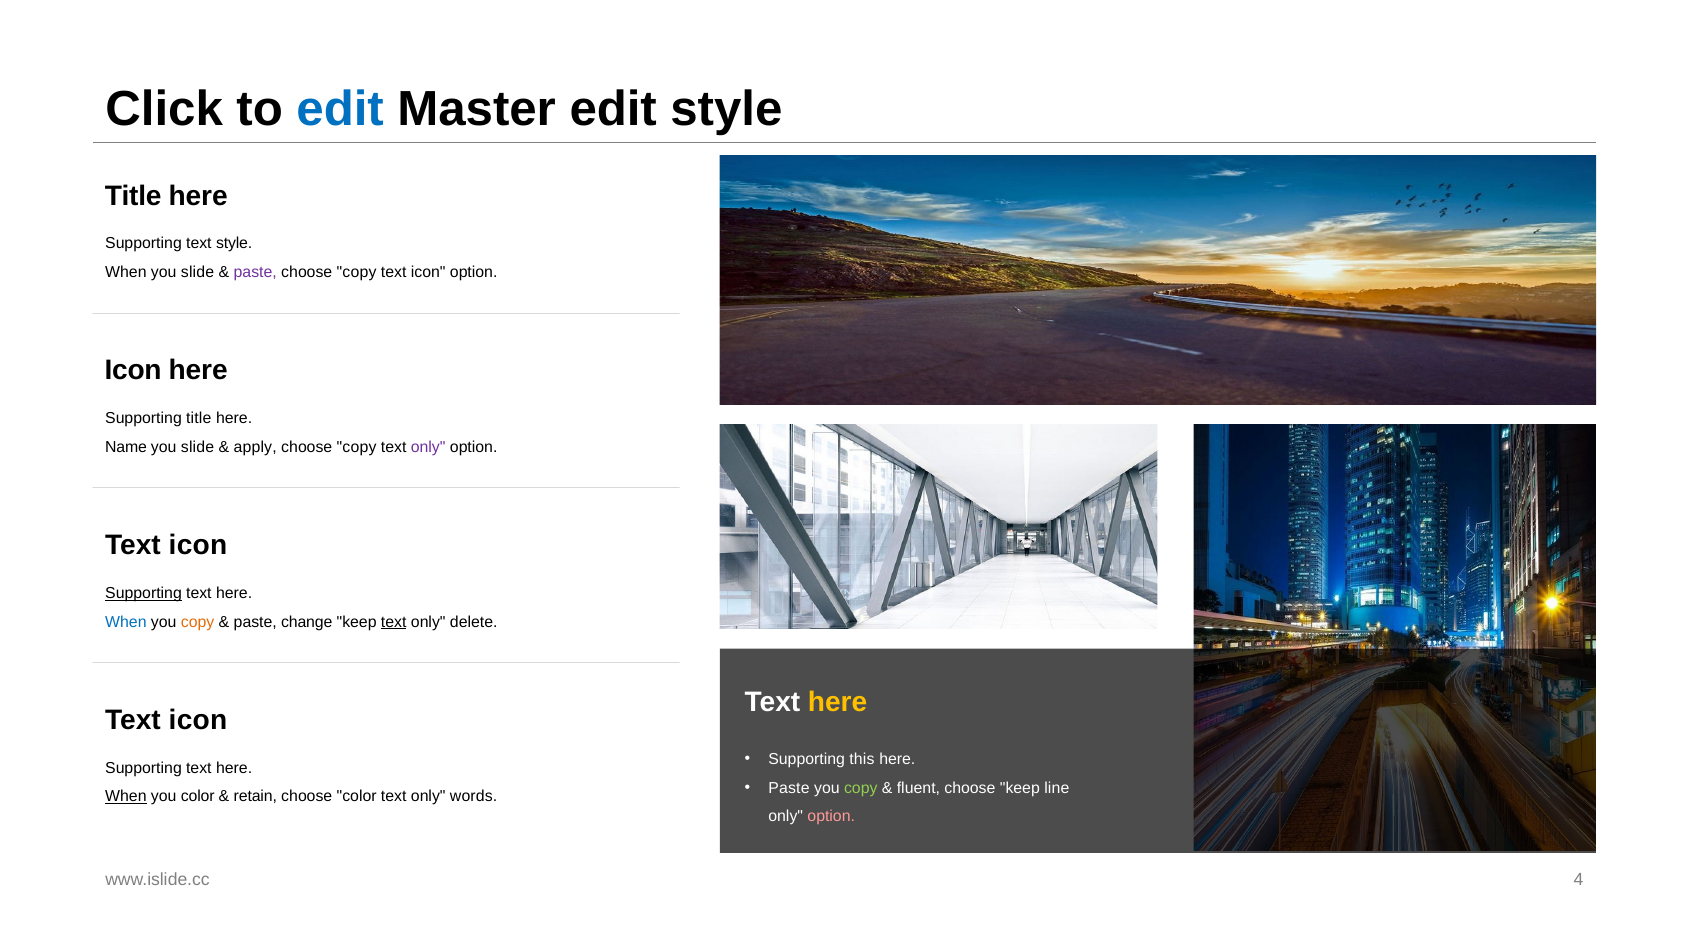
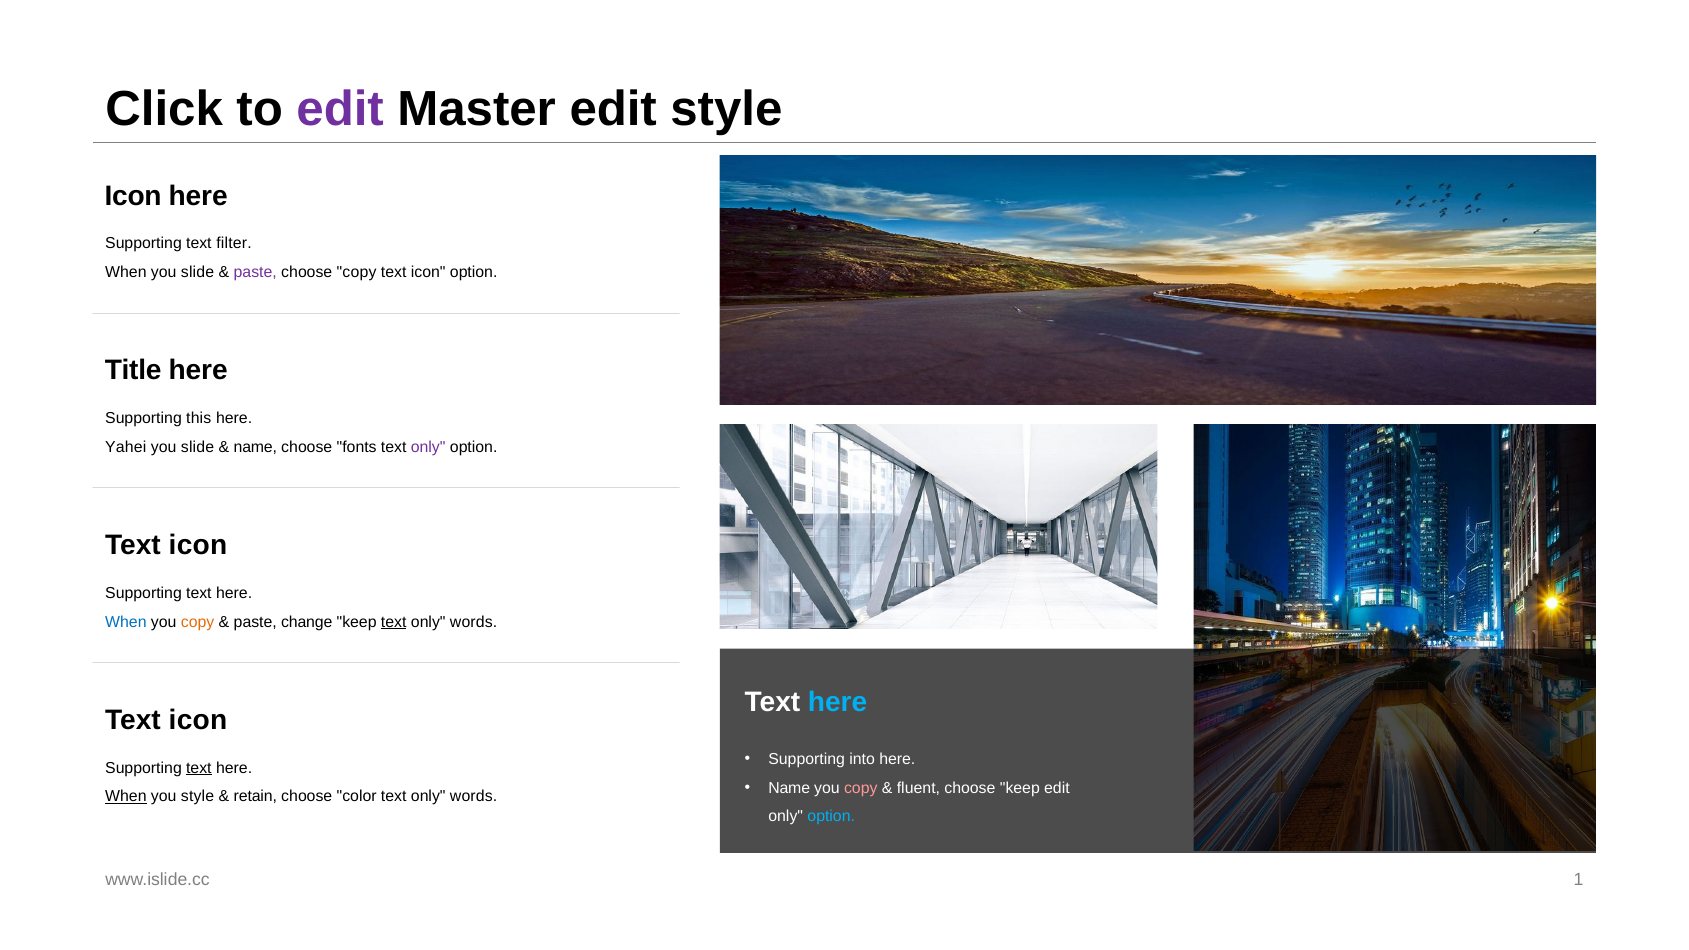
edit at (340, 109) colour: blue -> purple
Title at (133, 196): Title -> Icon
text style: style -> filter
Icon at (133, 371): Icon -> Title
Supporting title: title -> this
Name: Name -> Yahei
apply at (255, 447): apply -> name
copy at (357, 447): copy -> fonts
Supporting at (144, 593) underline: present -> none
delete at (474, 622): delete -> words
here at (838, 702) colour: yellow -> light blue
this: this -> into
text at (199, 768) underline: none -> present
Paste at (789, 788): Paste -> Name
copy at (861, 788) colour: light green -> pink
keep line: line -> edit
you color: color -> style
option at (831, 816) colour: pink -> light blue
4: 4 -> 1
